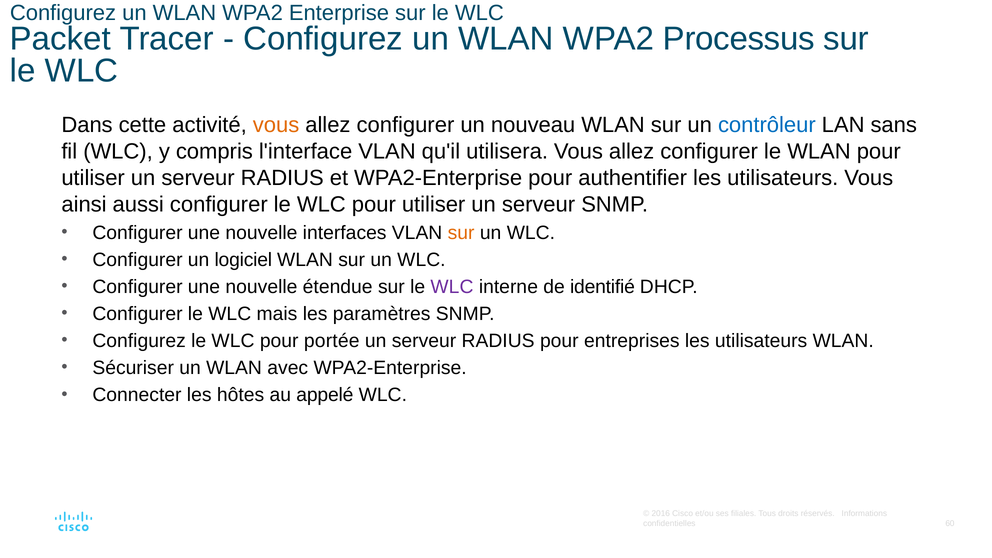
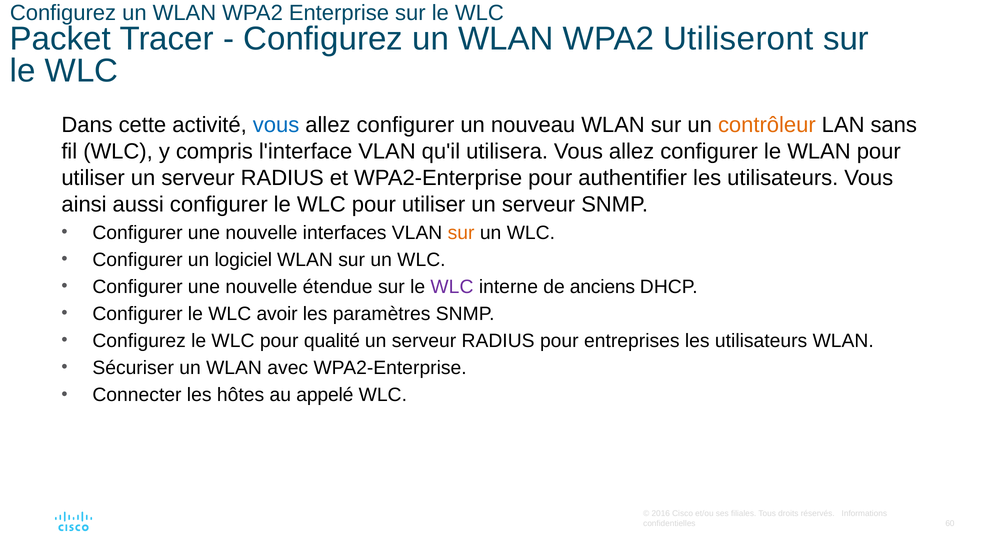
Processus: Processus -> Utiliseront
vous at (276, 125) colour: orange -> blue
contrôleur colour: blue -> orange
identifié: identifié -> anciens
mais: mais -> avoir
portée: portée -> qualité
